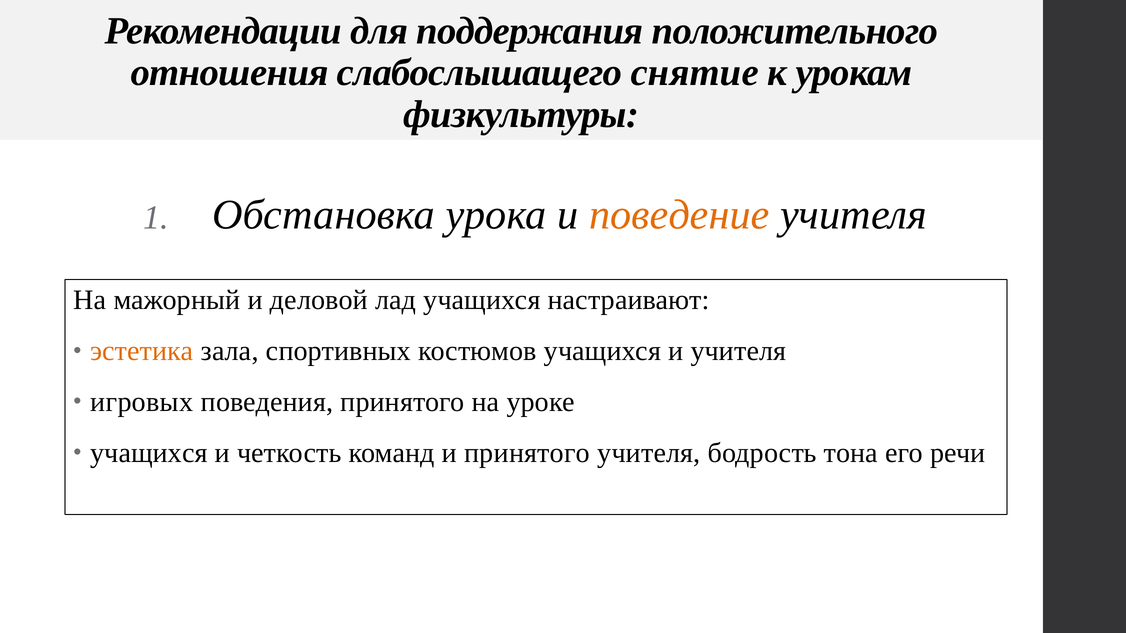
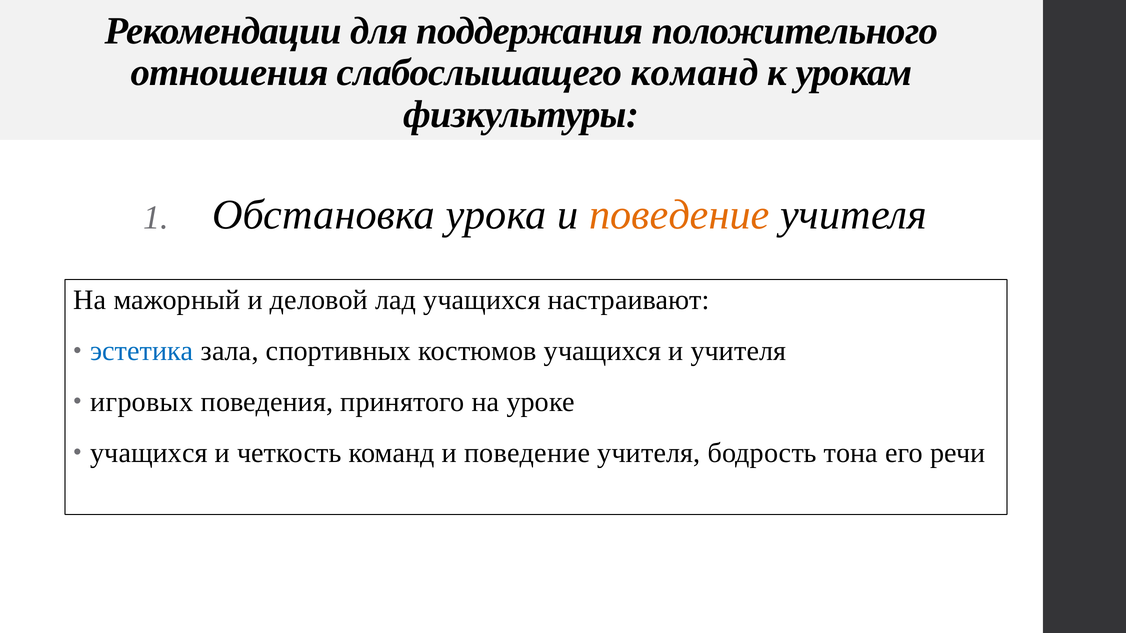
слабослышащего снятие: снятие -> команд
эстетика colour: orange -> blue
команд и принятого: принятого -> поведение
